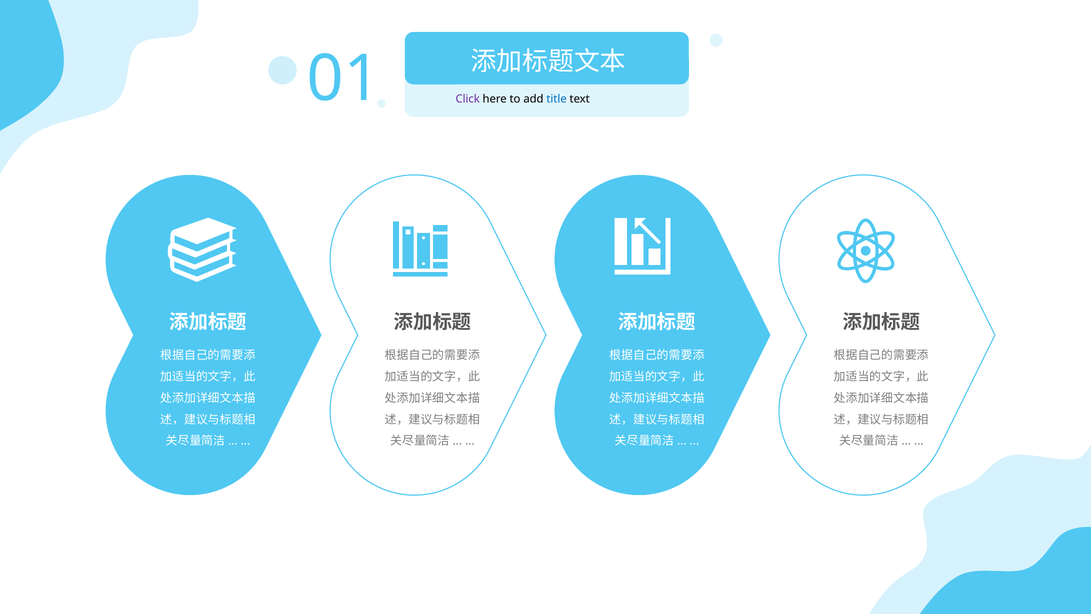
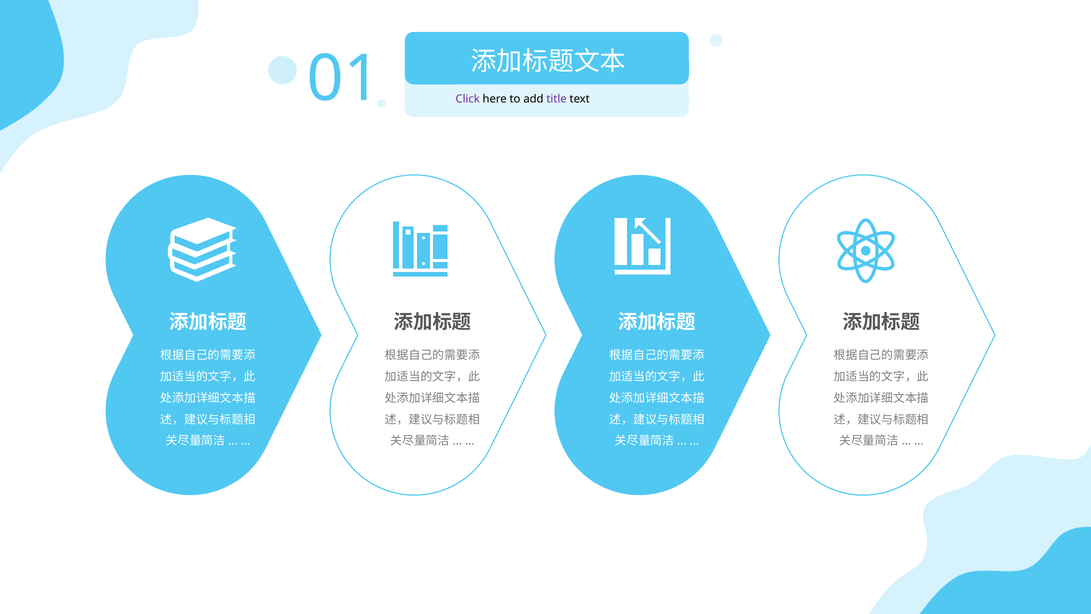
title colour: blue -> purple
